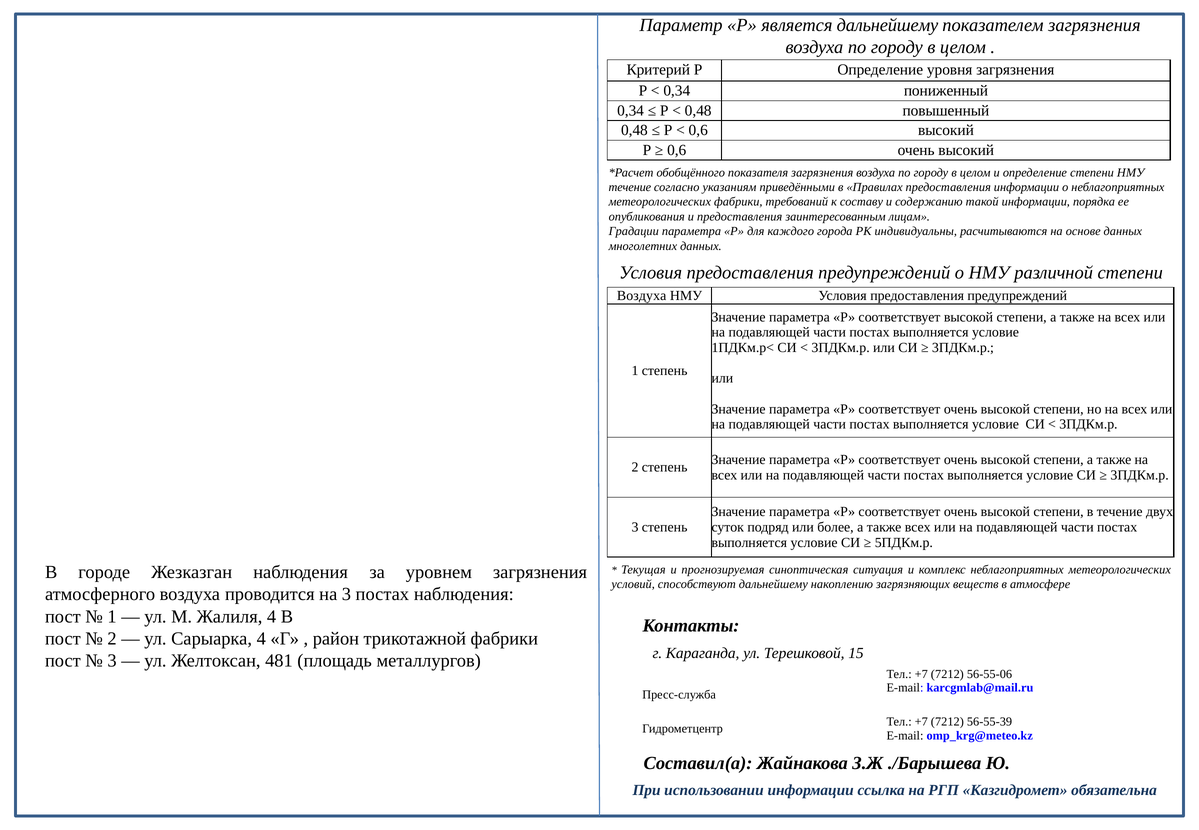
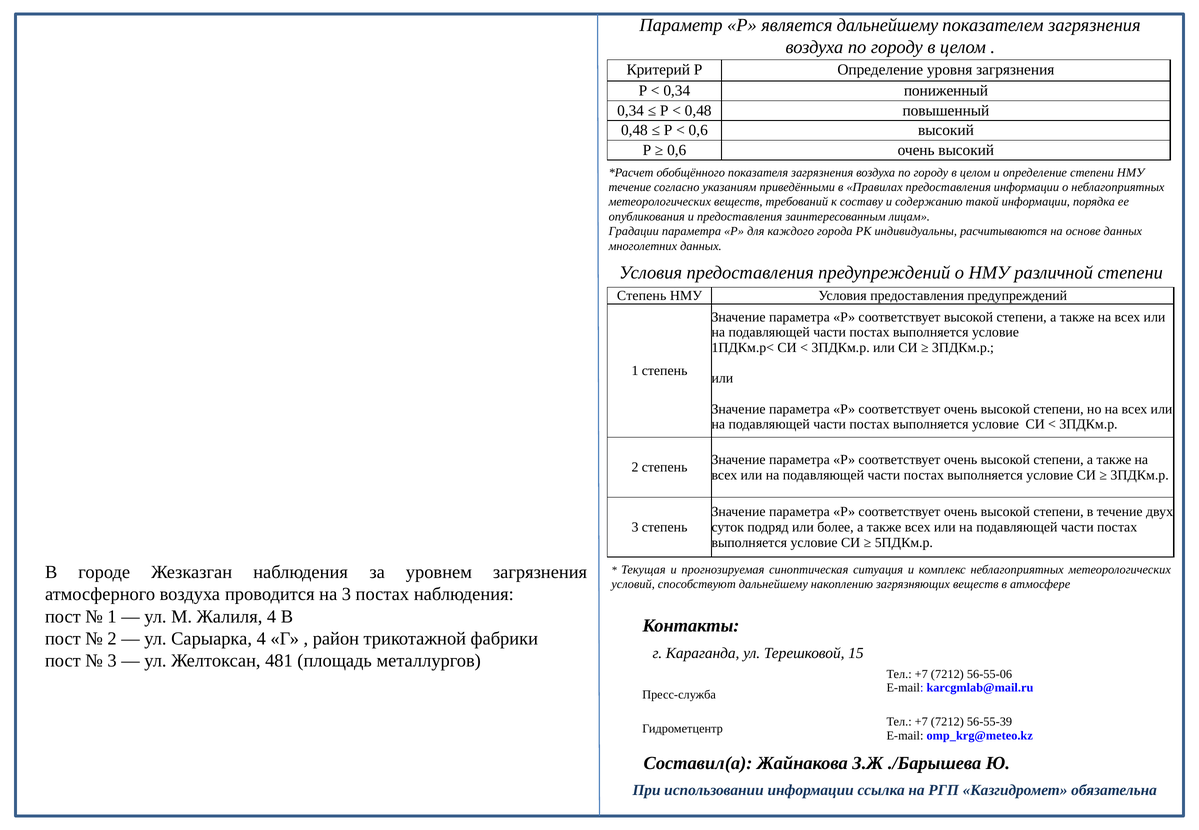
метеорологических фабрики: фабрики -> веществ
Воздуха at (642, 296): Воздуха -> Степень
